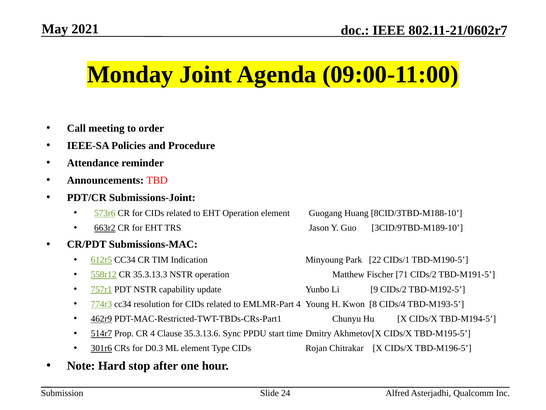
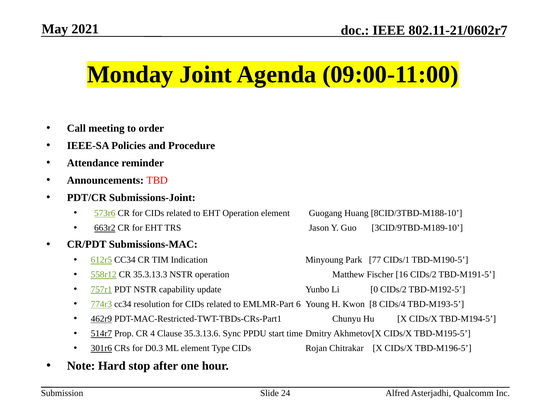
22: 22 -> 77
71: 71 -> 16
9: 9 -> 0
EMLMR-Part 4: 4 -> 6
